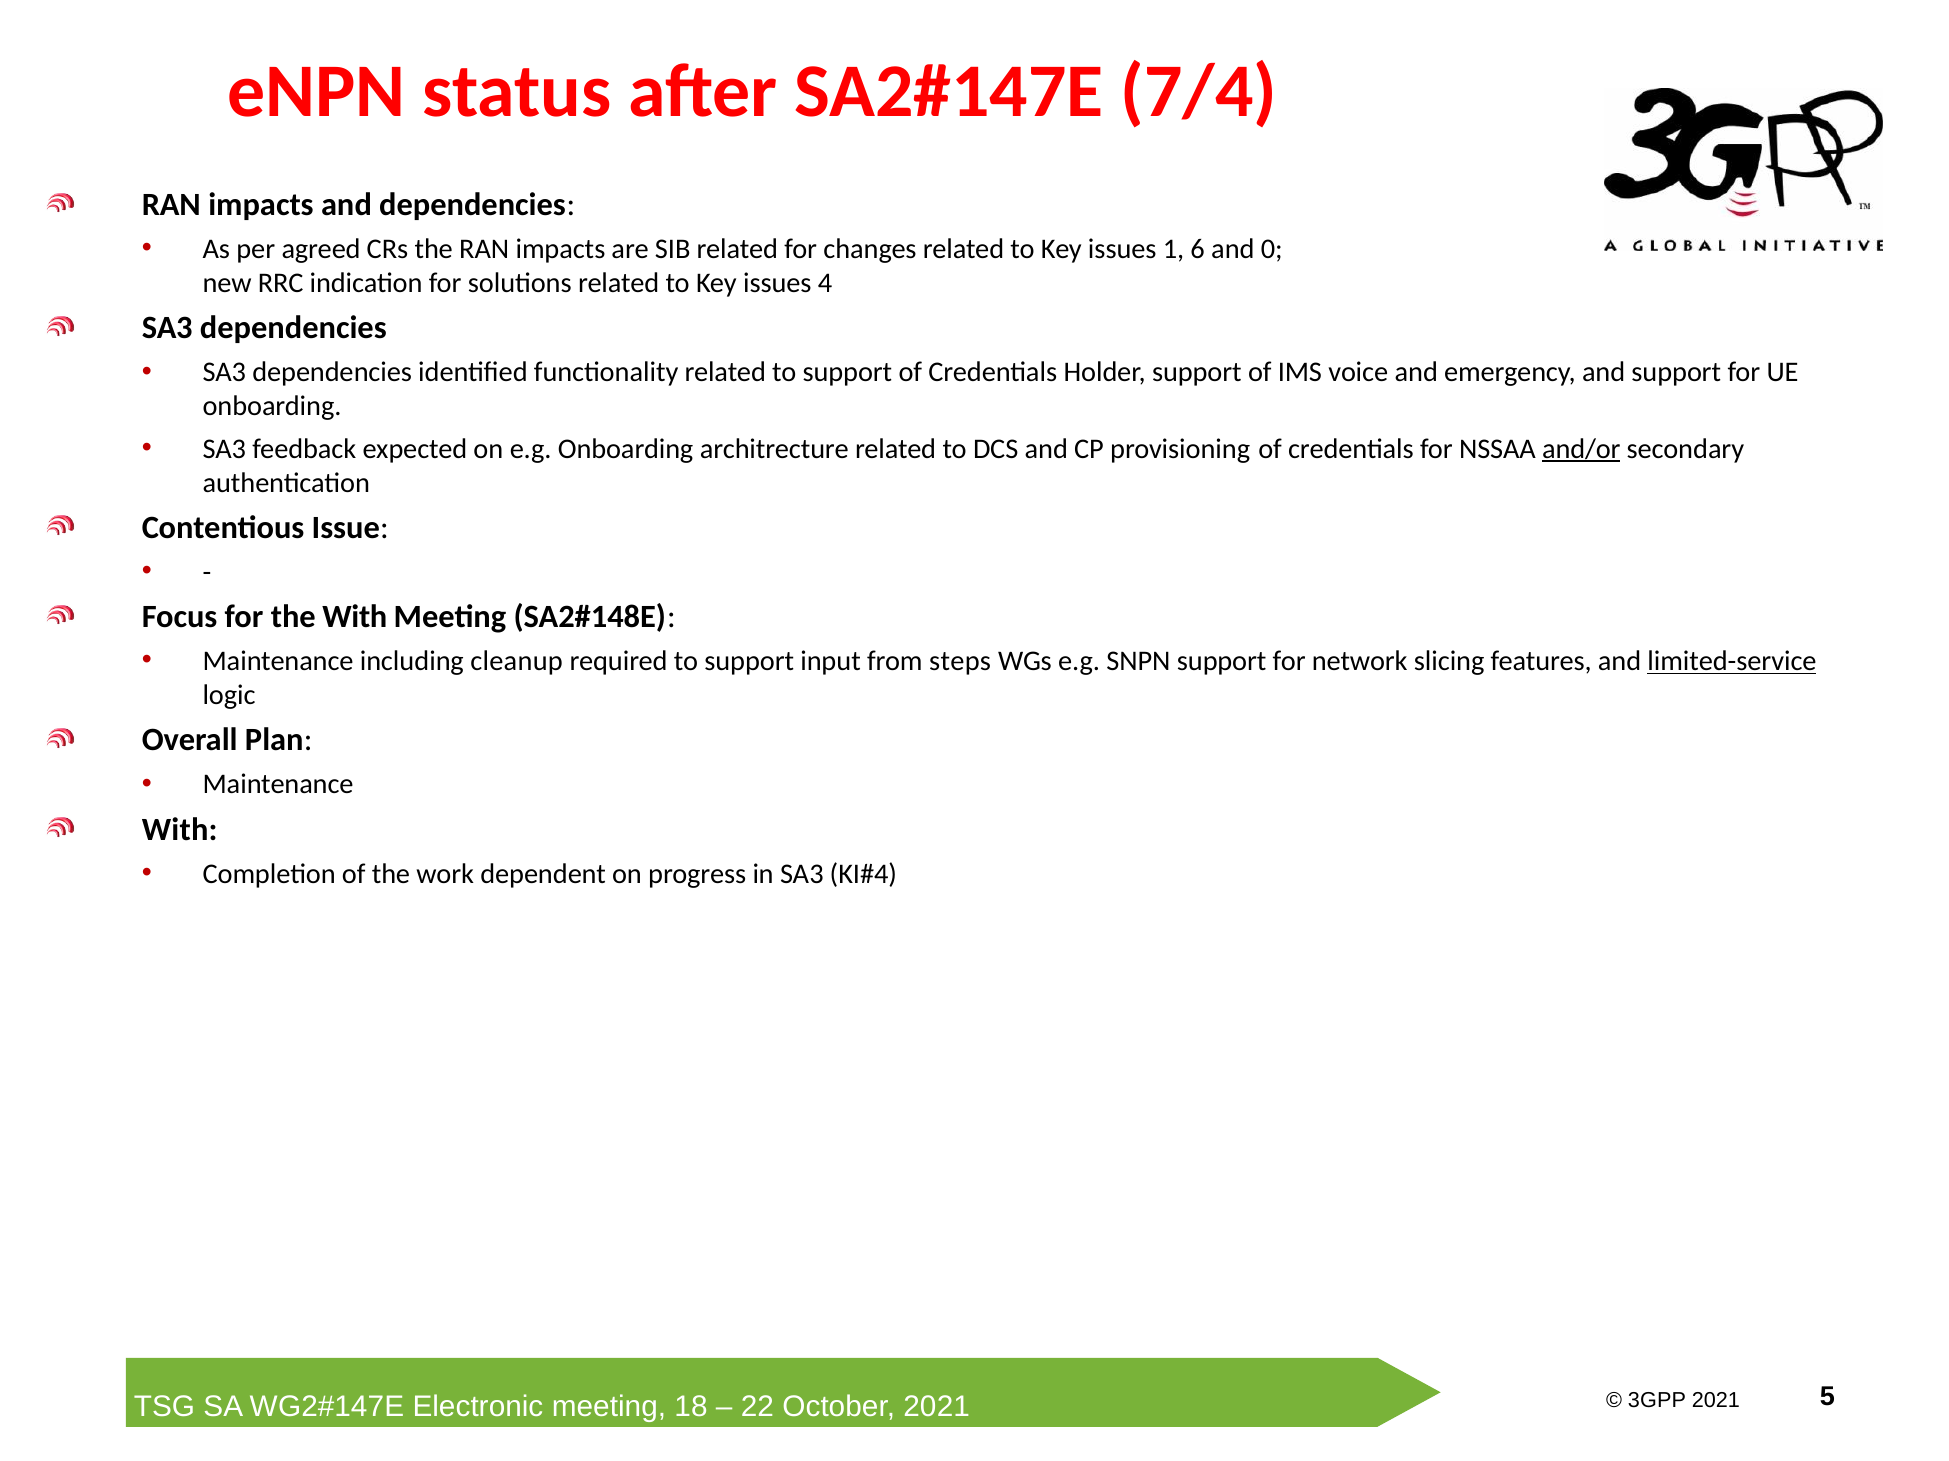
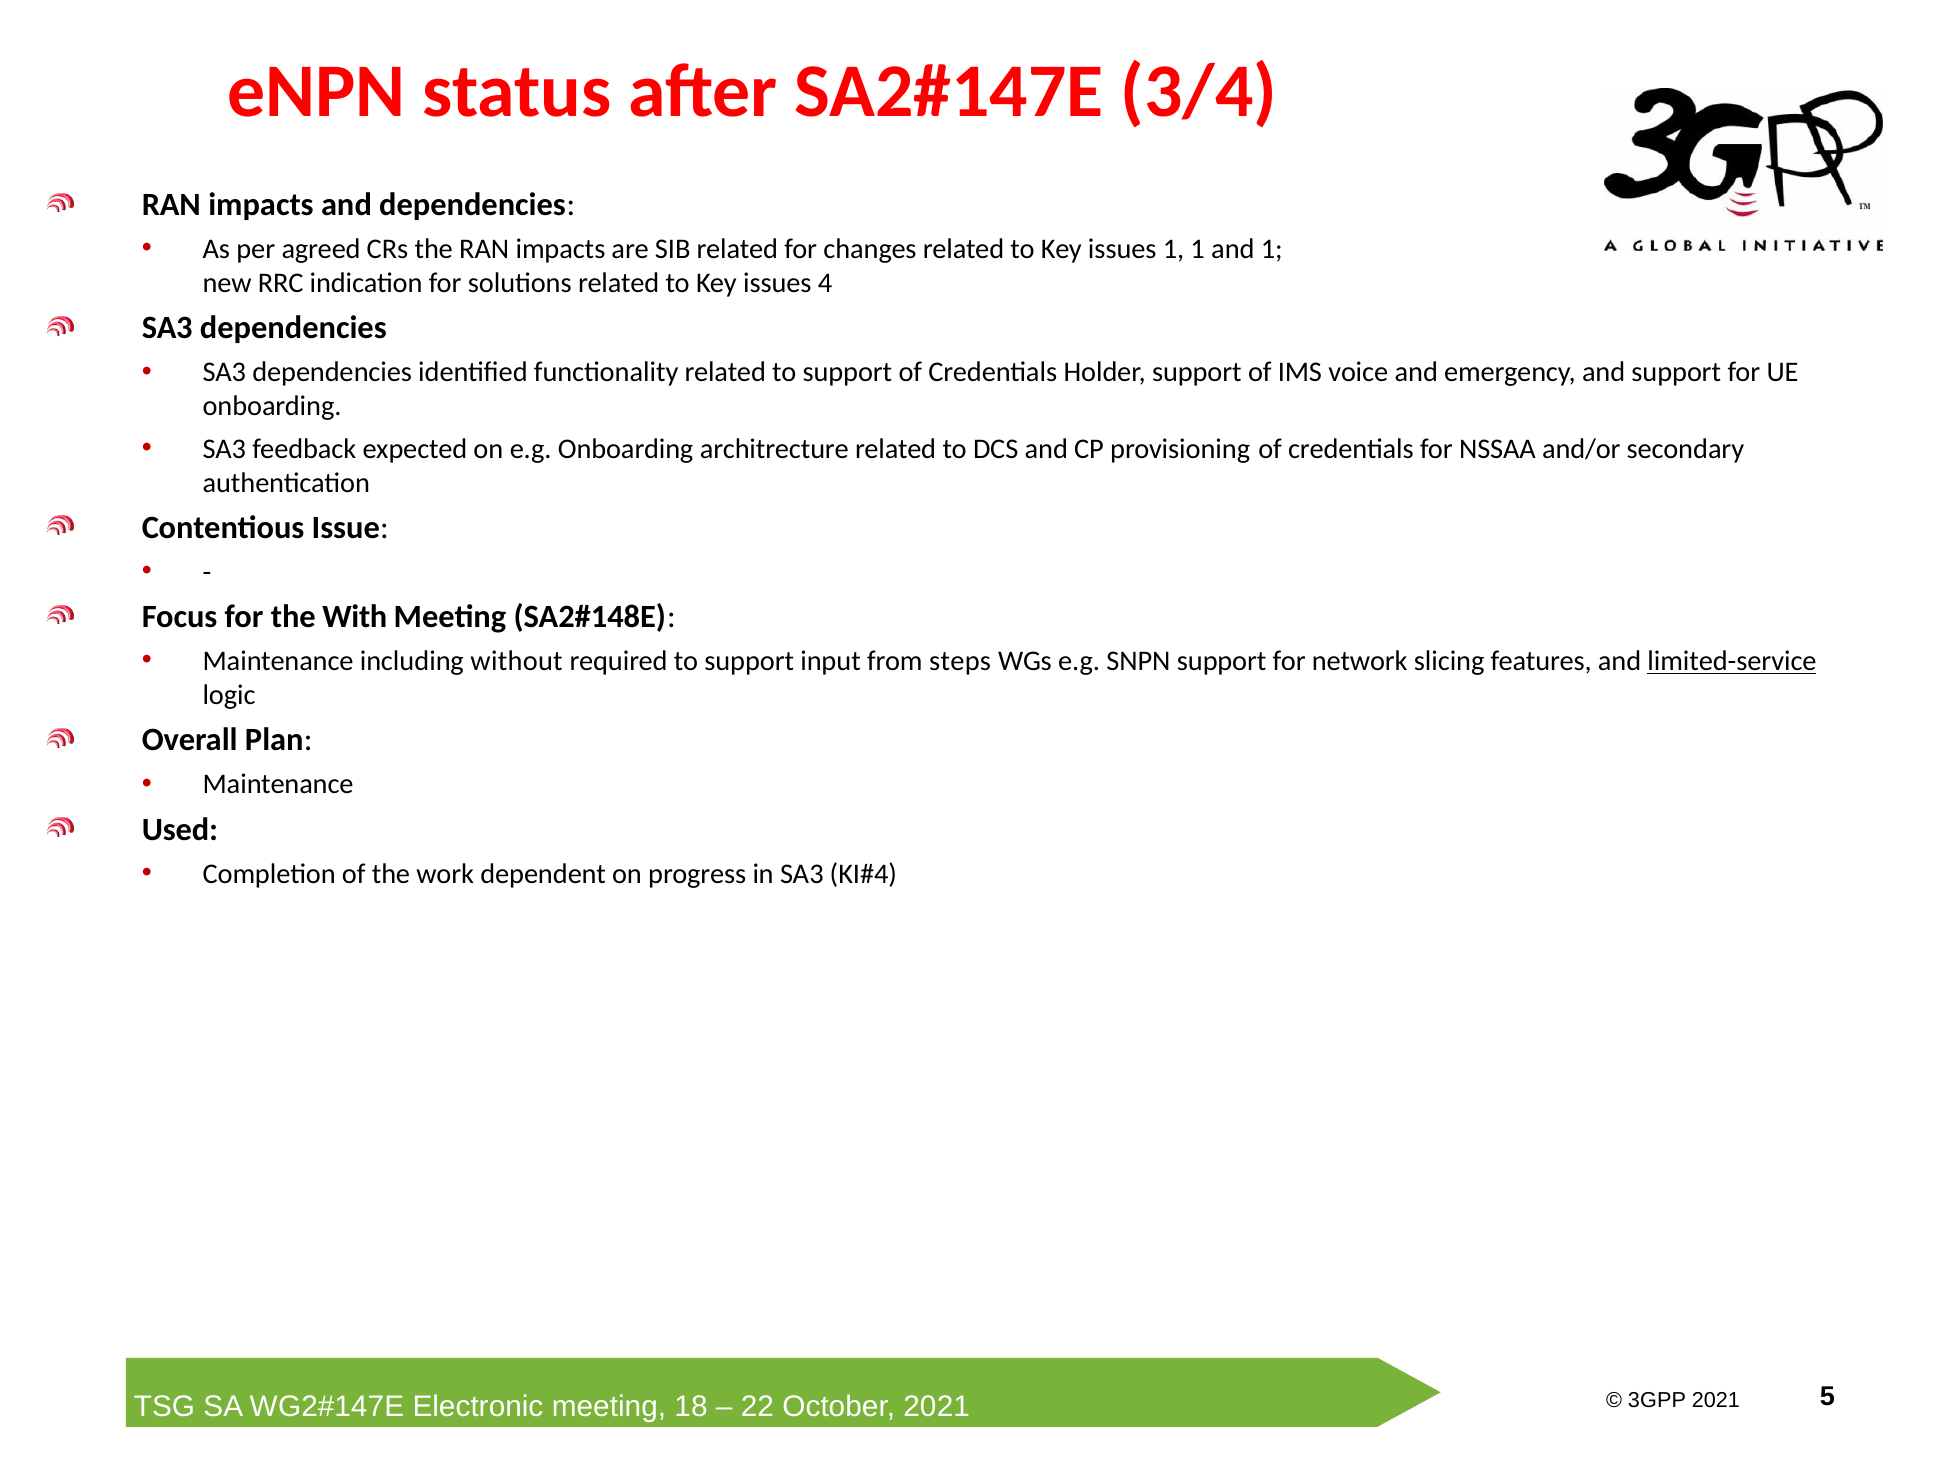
7/4: 7/4 -> 3/4
1 6: 6 -> 1
and 0: 0 -> 1
and/or underline: present -> none
cleanup: cleanup -> without
With at (180, 830): With -> Used
